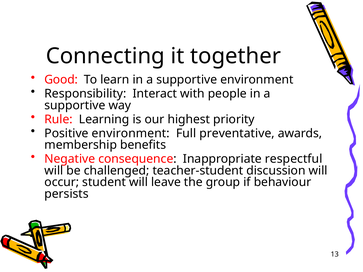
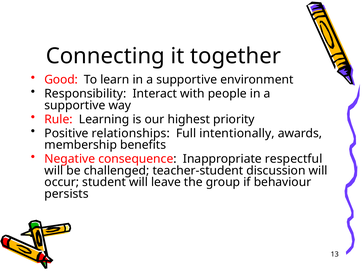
Positive environment: environment -> relationships
preventative: preventative -> intentionally
